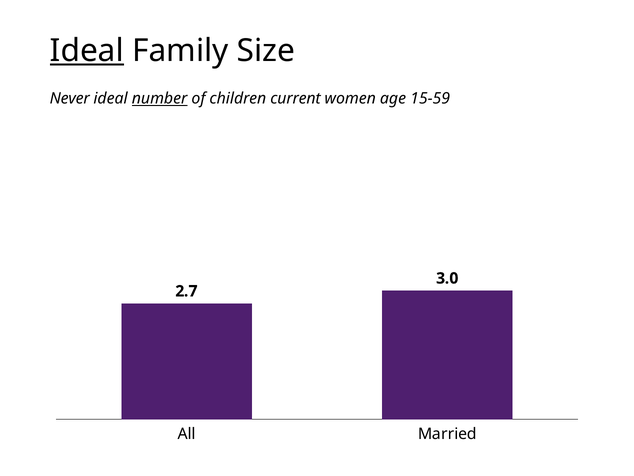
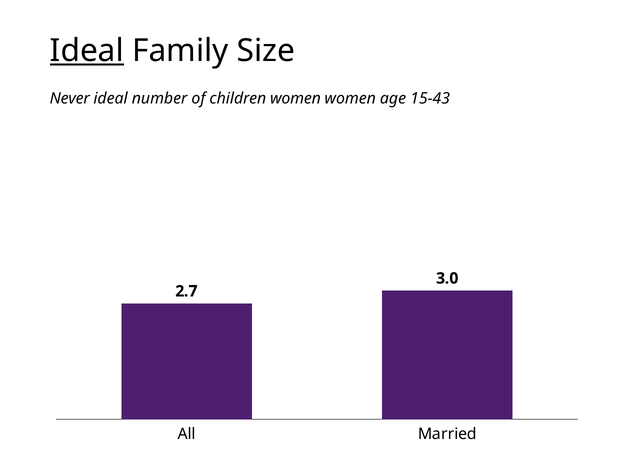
number underline: present -> none
children current: current -> women
15-59: 15-59 -> 15-43
